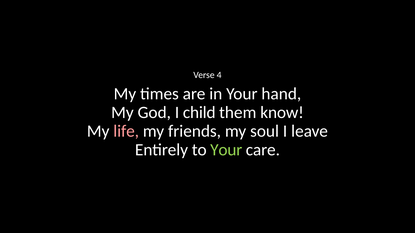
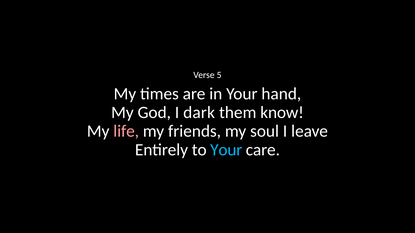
4: 4 -> 5
child: child -> dark
Your at (226, 150) colour: light green -> light blue
